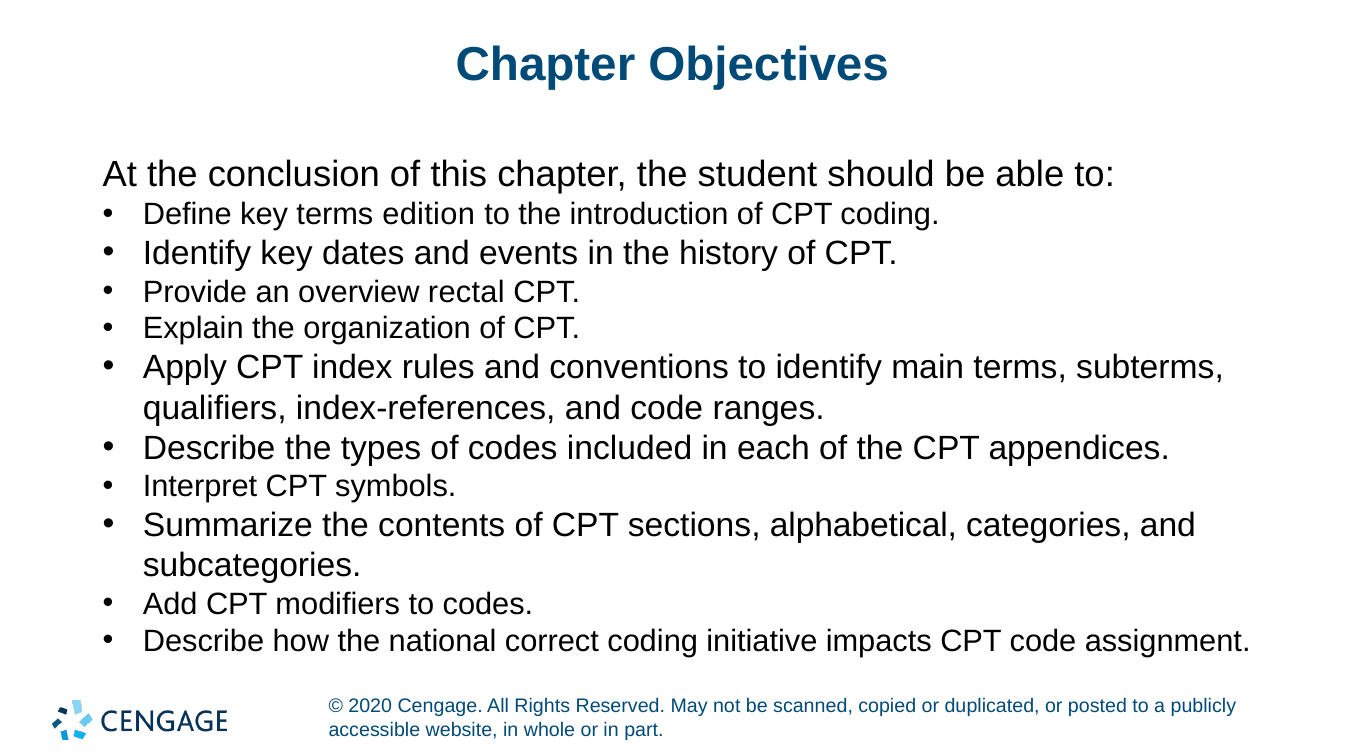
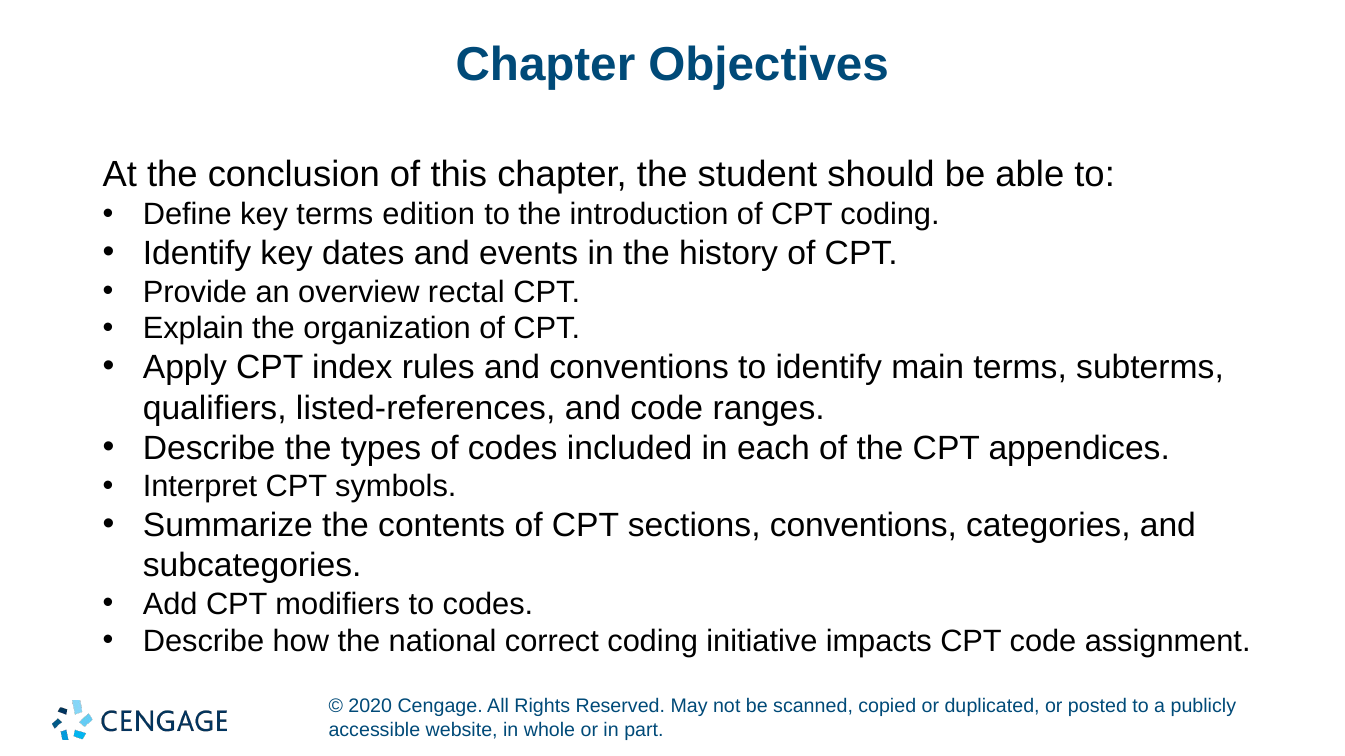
index-references: index-references -> listed-references
sections alphabetical: alphabetical -> conventions
